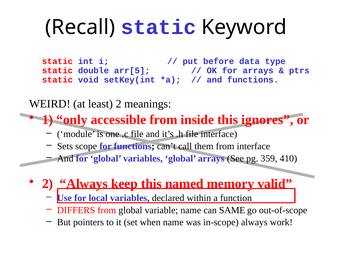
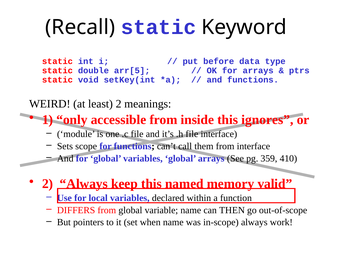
SAME: SAME -> THEN
